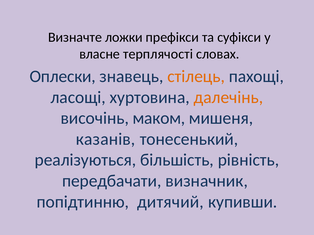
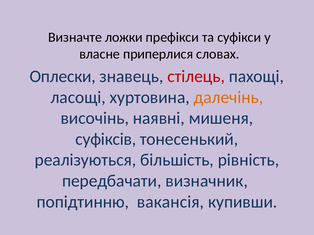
терплячості: терплячості -> приперлися
стілець colour: orange -> red
маком: маком -> наявні
казанів: казанів -> суфіксів
дитячий: дитячий -> вакансія
